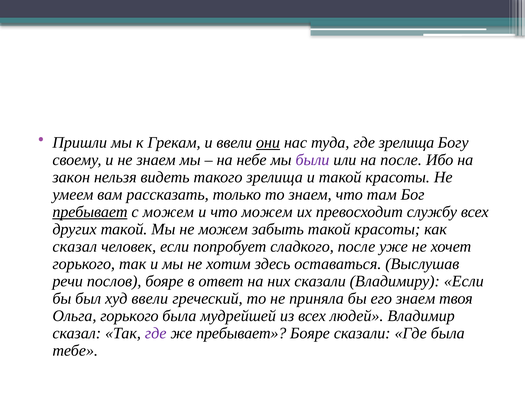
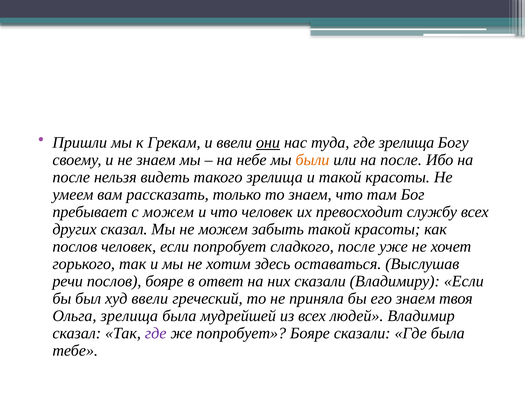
были colour: purple -> orange
закон at (71, 177): закон -> после
пребывает at (90, 212) underline: present -> none
что можем: можем -> человек
других такой: такой -> сказал
сказал at (75, 246): сказал -> послов
Ольга горького: горького -> зрелища
же пребывает: пребывает -> попробует
